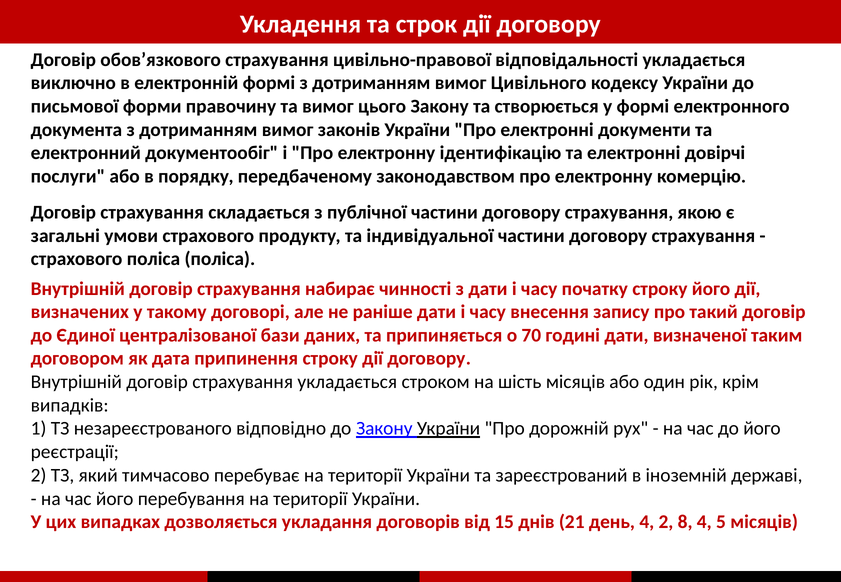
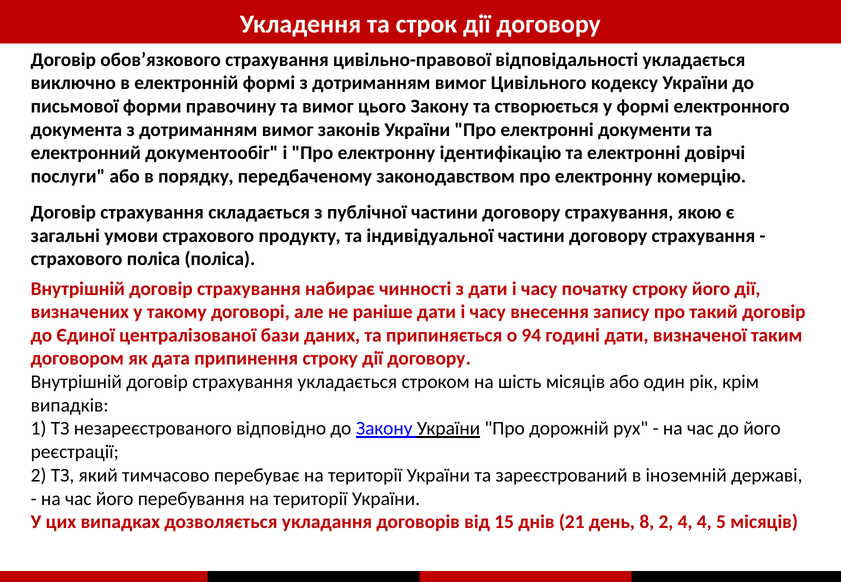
70: 70 -> 94
день 4: 4 -> 8
2 8: 8 -> 4
